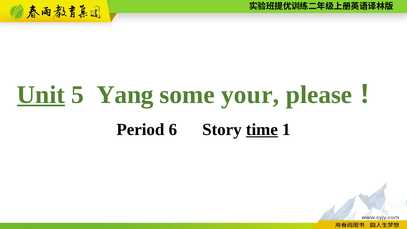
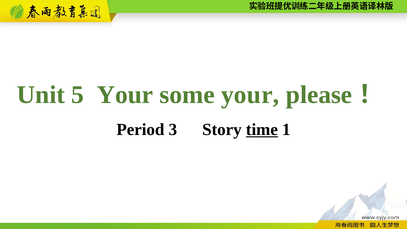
Unit underline: present -> none
5 Yang: Yang -> Your
6: 6 -> 3
